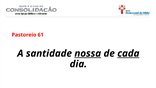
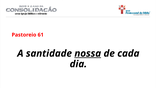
cada underline: present -> none
